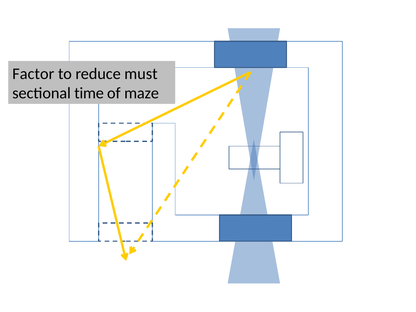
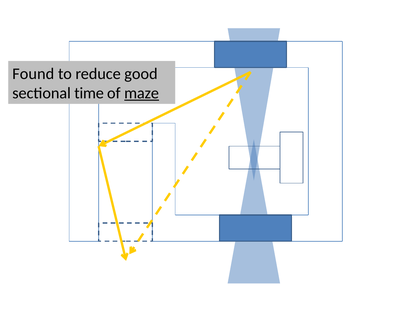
Factor: Factor -> Found
must: must -> good
maze underline: none -> present
